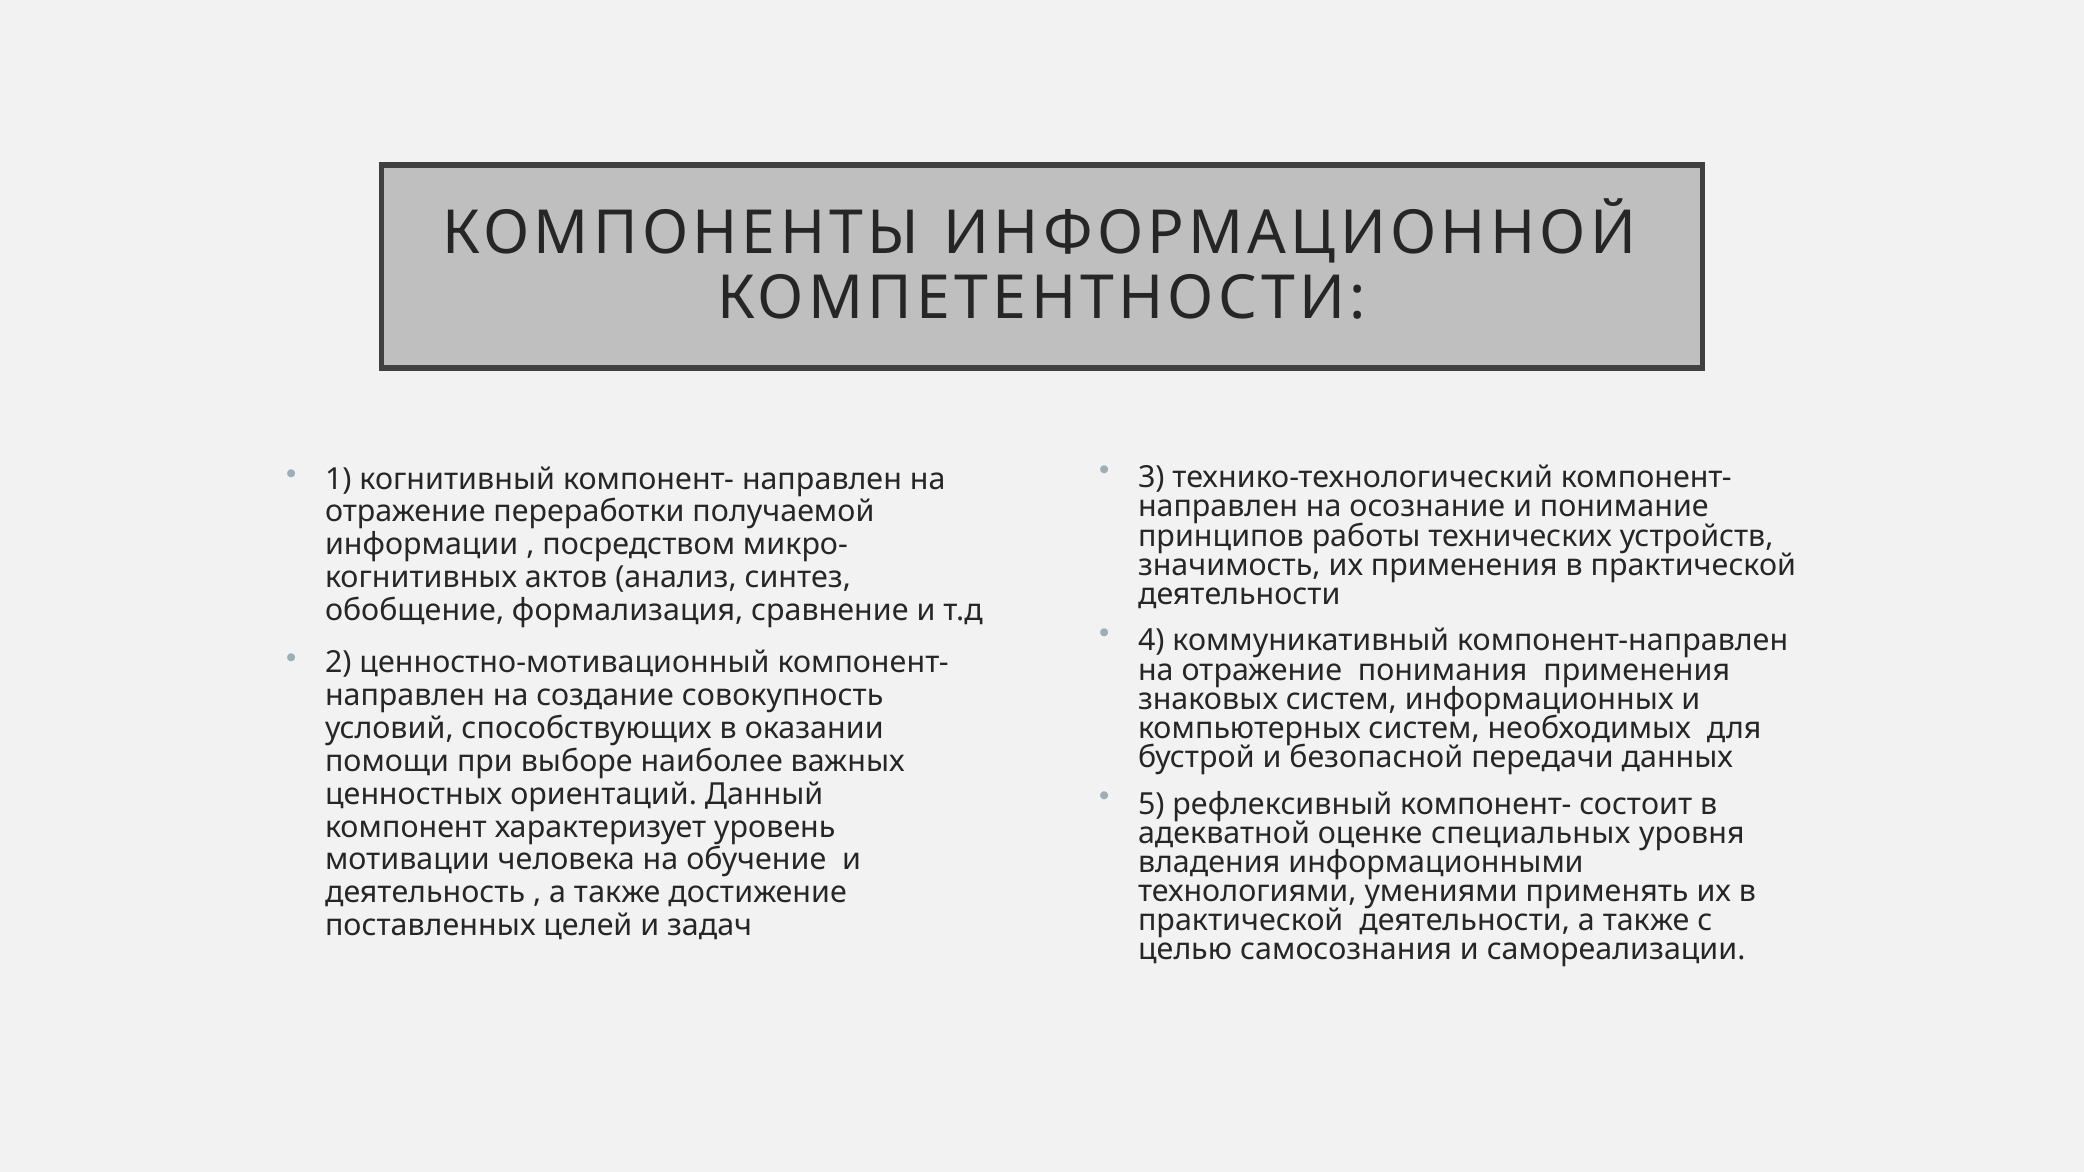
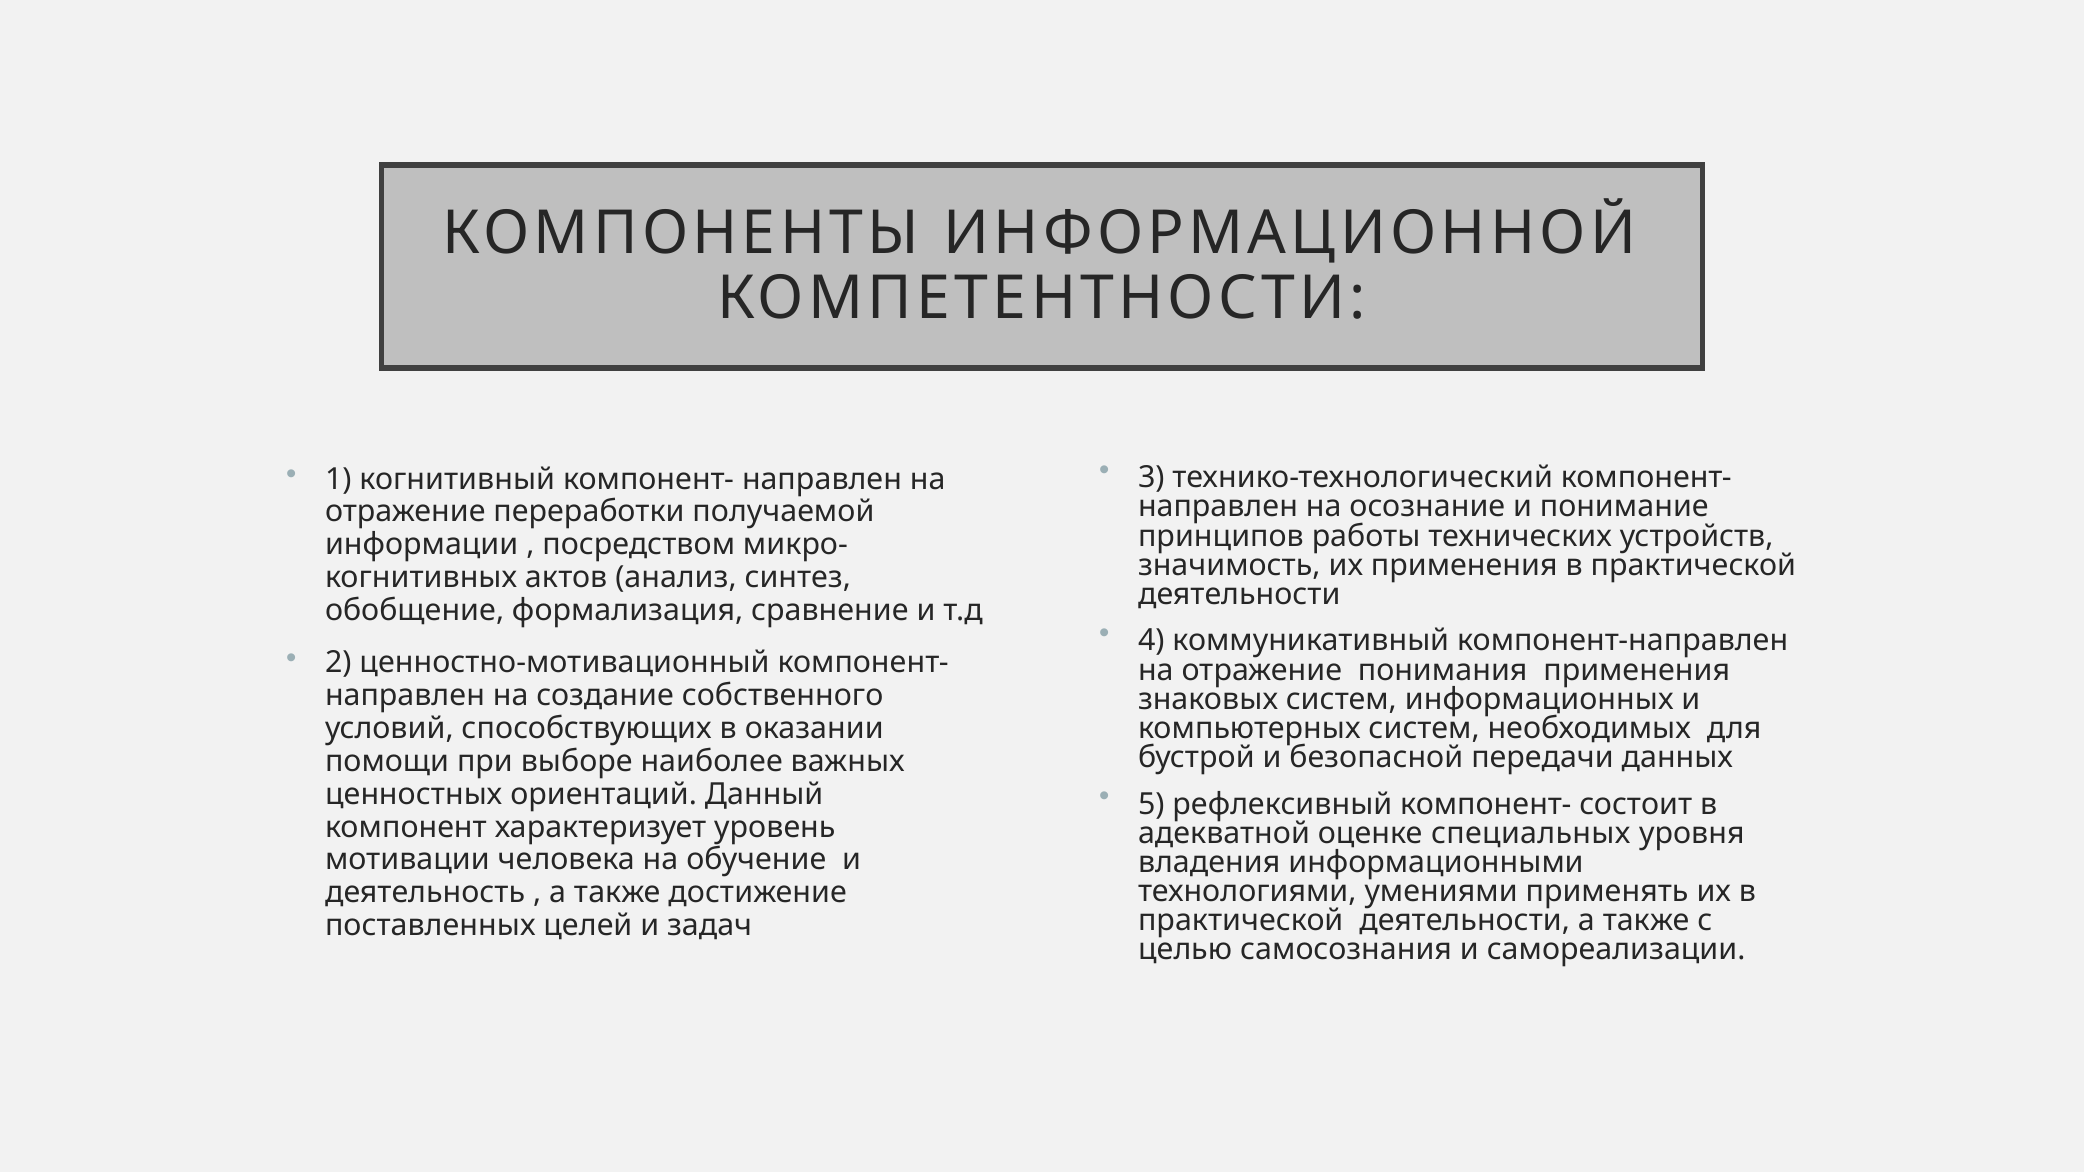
совокупность: совокупность -> собственного
